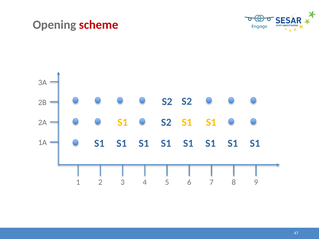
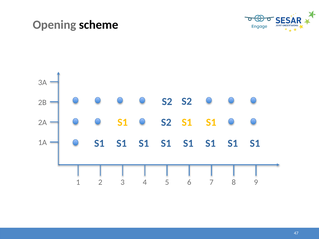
scheme colour: red -> black
